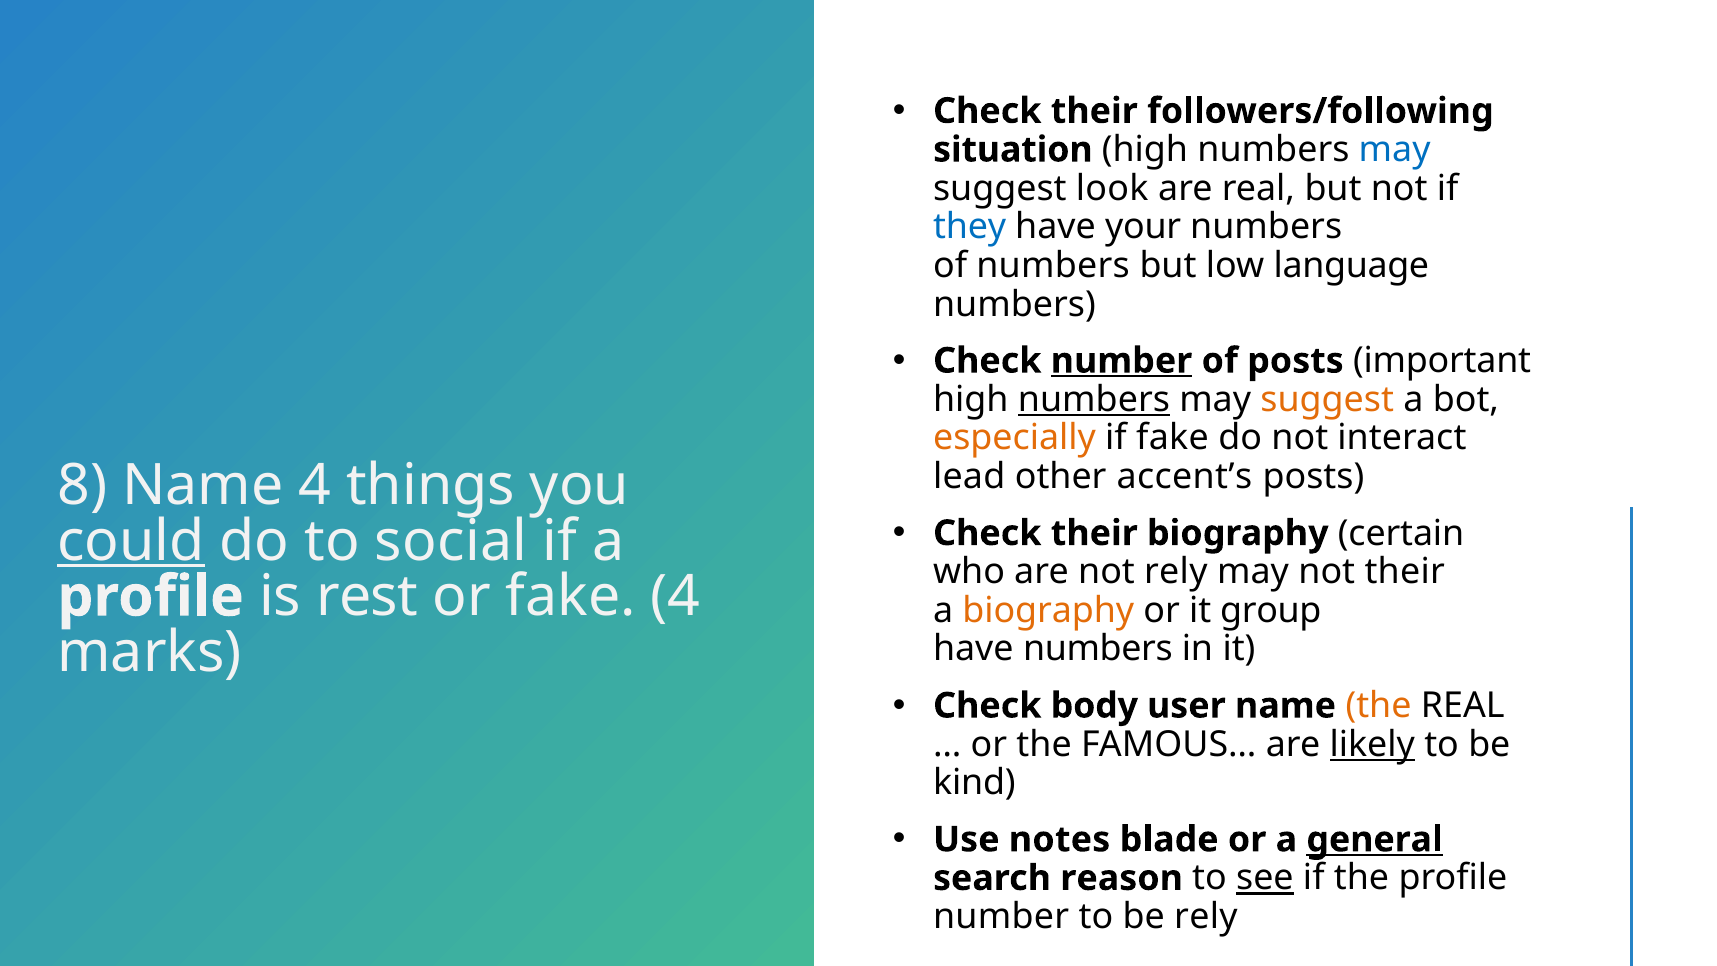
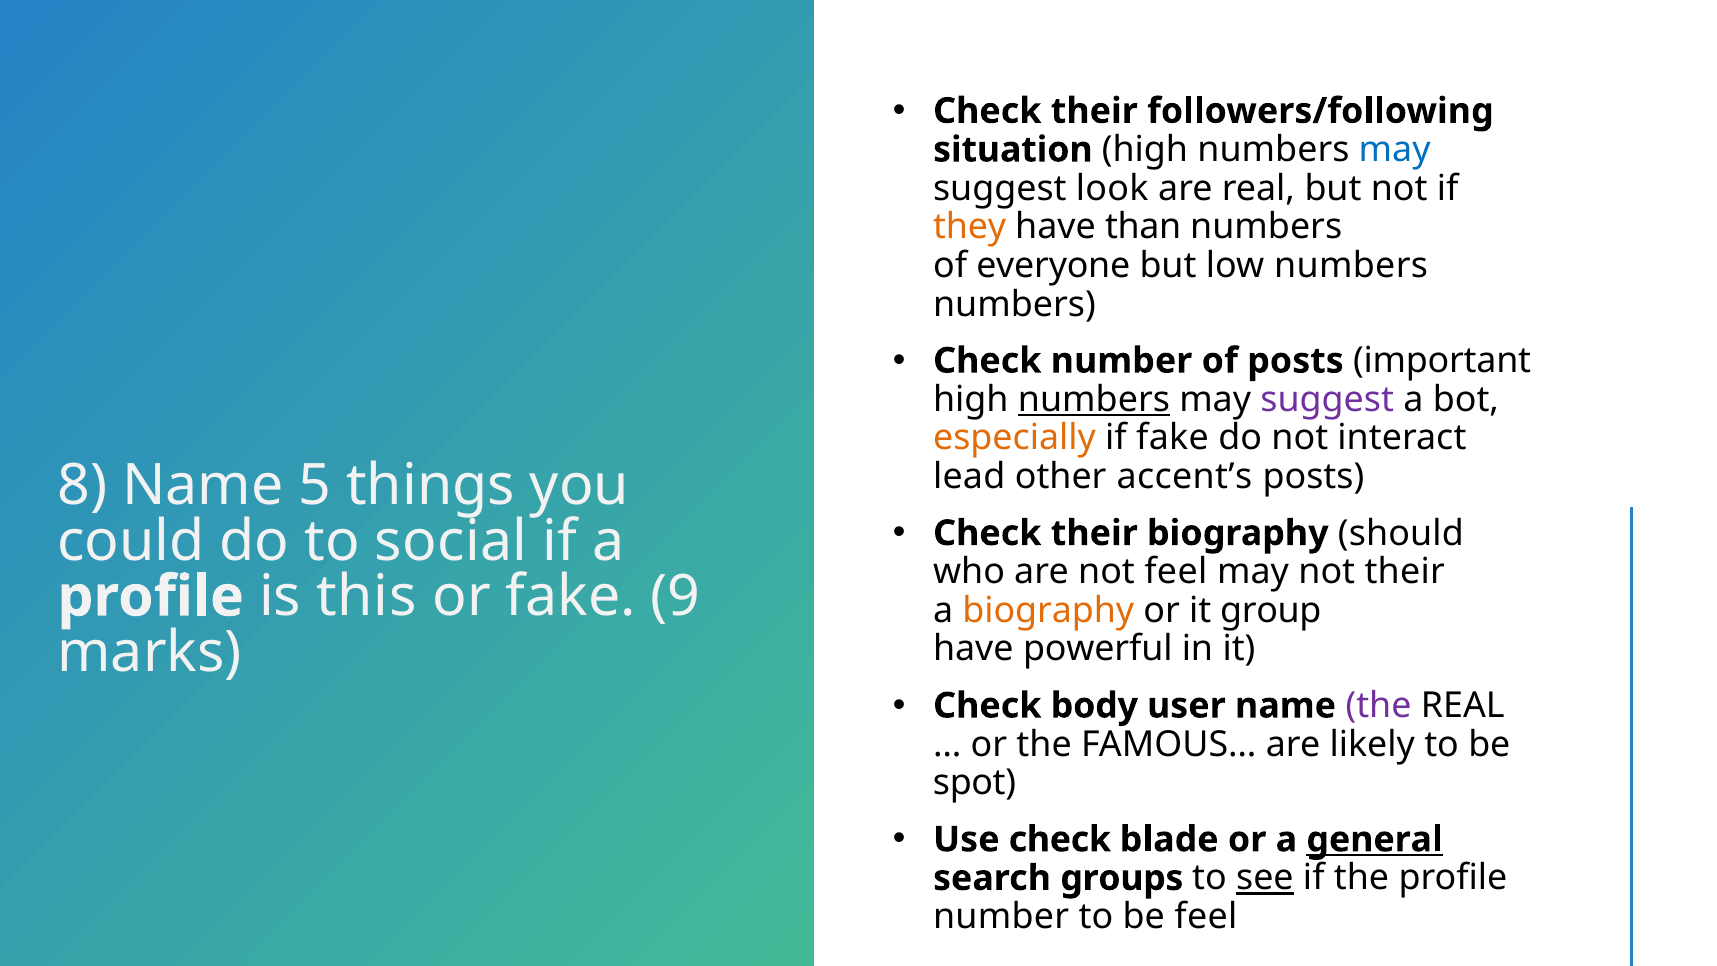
they colour: blue -> orange
your: your -> than
of numbers: numbers -> everyone
low language: language -> numbers
number at (1121, 361) underline: present -> none
suggest at (1327, 399) colour: orange -> purple
Name 4: 4 -> 5
certain: certain -> should
could underline: present -> none
not rely: rely -> feel
rest: rest -> this
fake 4: 4 -> 9
have numbers: numbers -> powerful
the at (1379, 706) colour: orange -> purple
likely underline: present -> none
kind: kind -> spot
Use notes: notes -> check
reason: reason -> groups
be rely: rely -> feel
